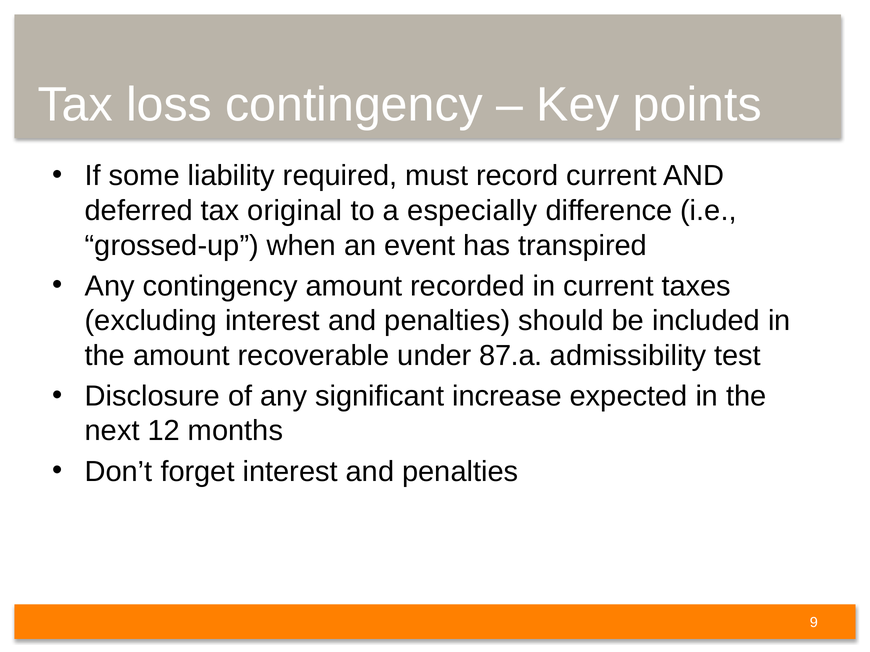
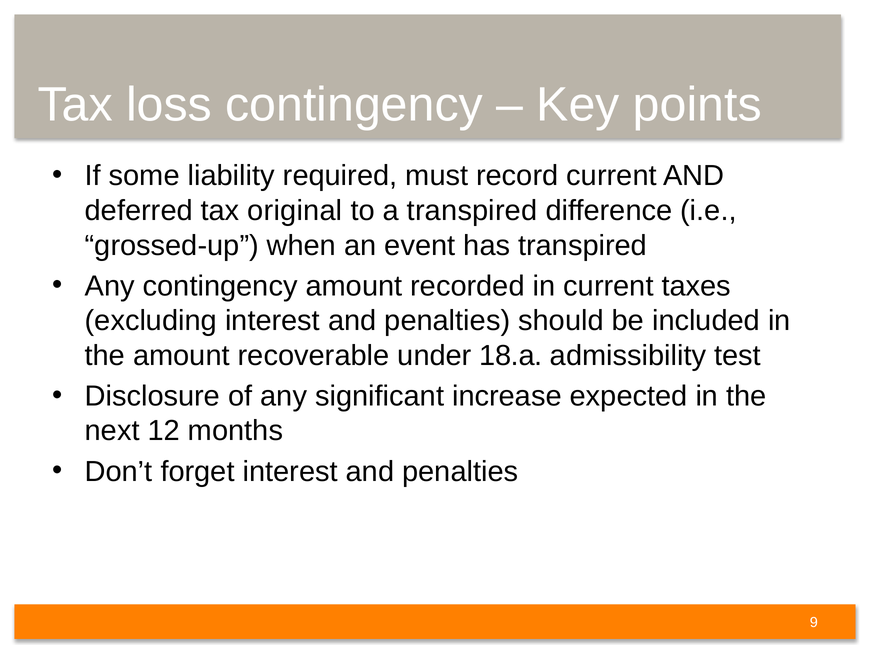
a especially: especially -> transpired
87.a: 87.a -> 18.a
